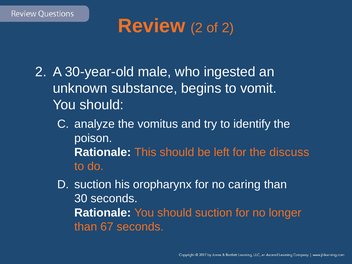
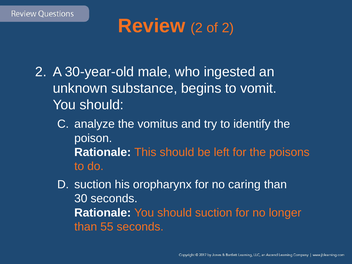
discuss: discuss -> poisons
67: 67 -> 55
